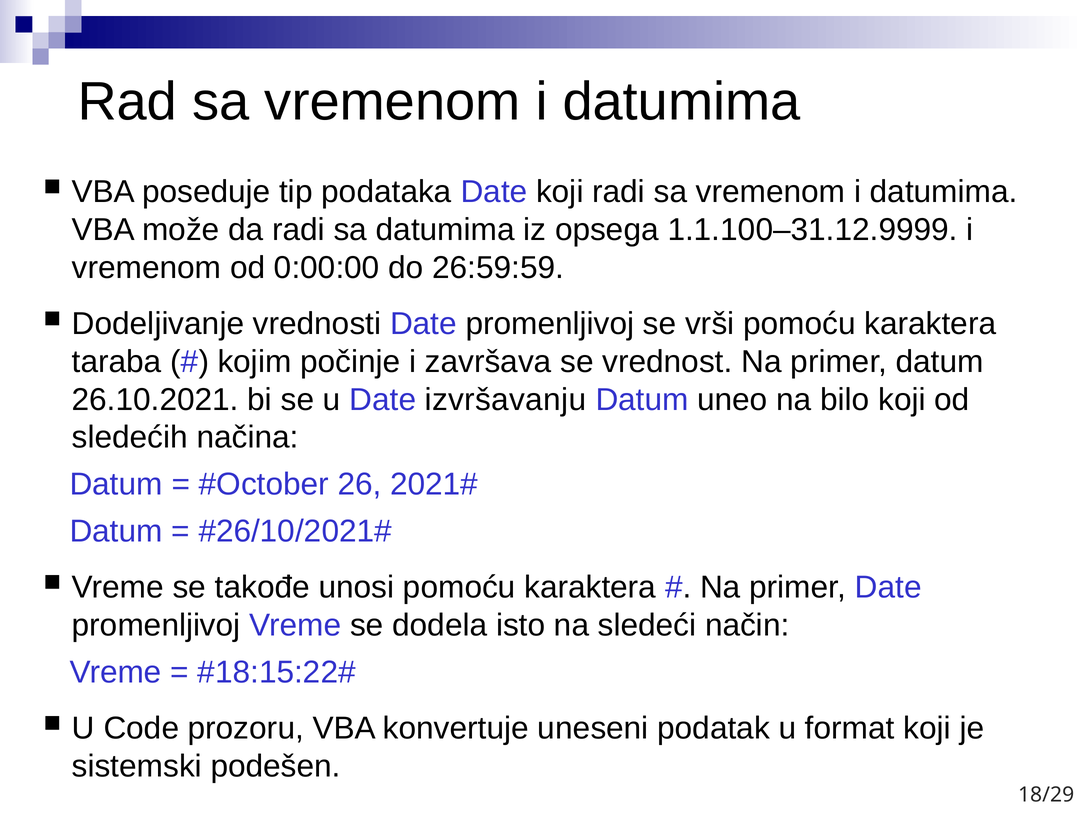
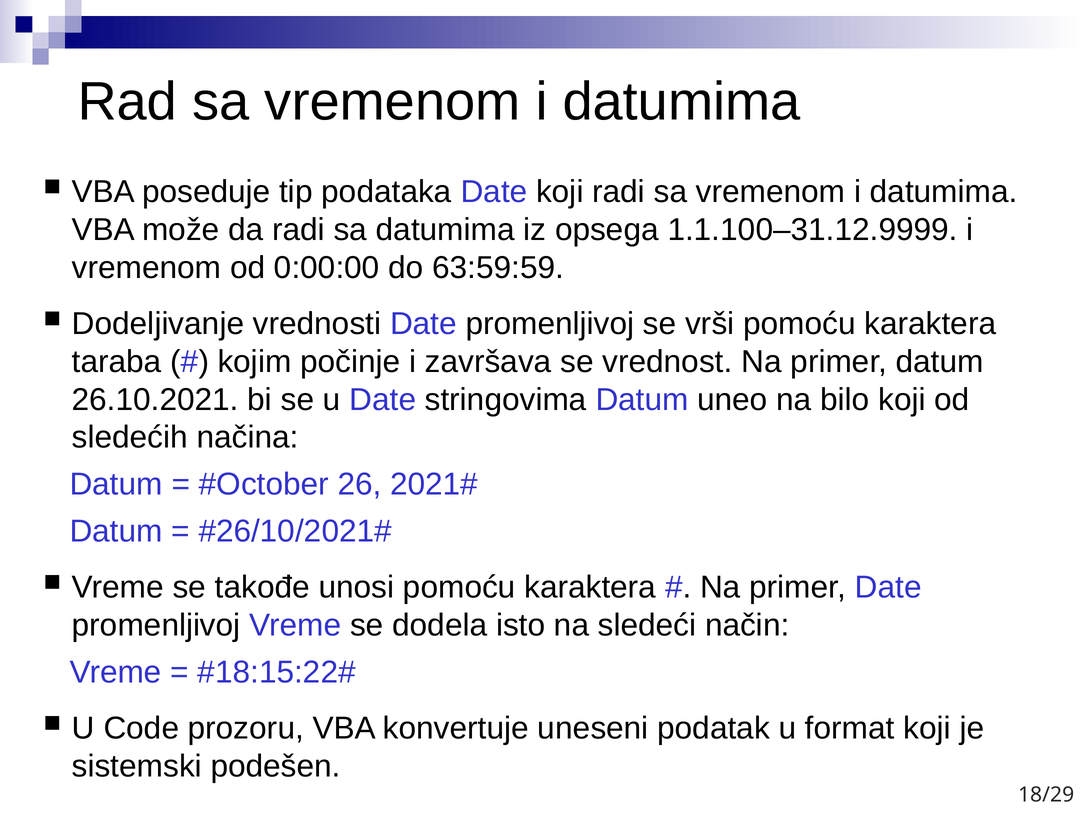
26:59:59: 26:59:59 -> 63:59:59
izvršavanju: izvršavanju -> stringovima
